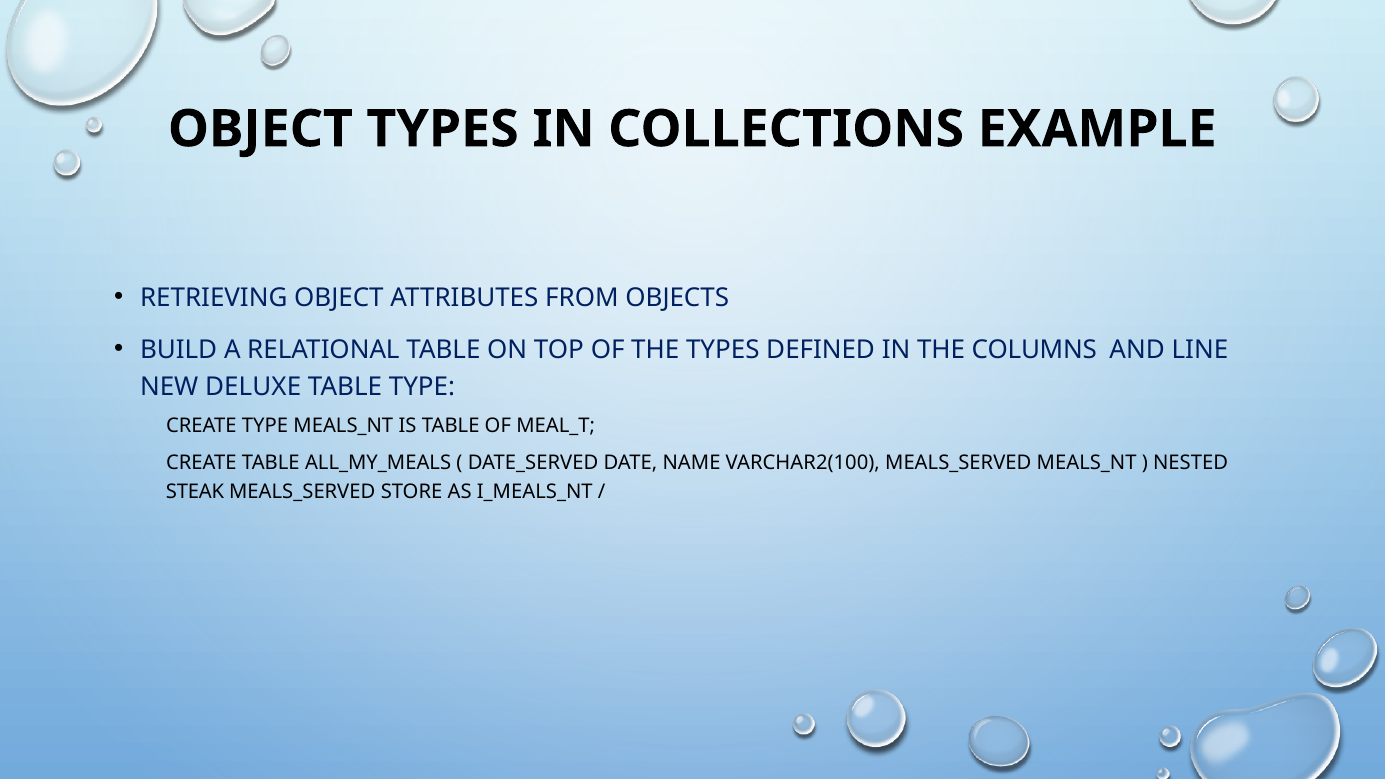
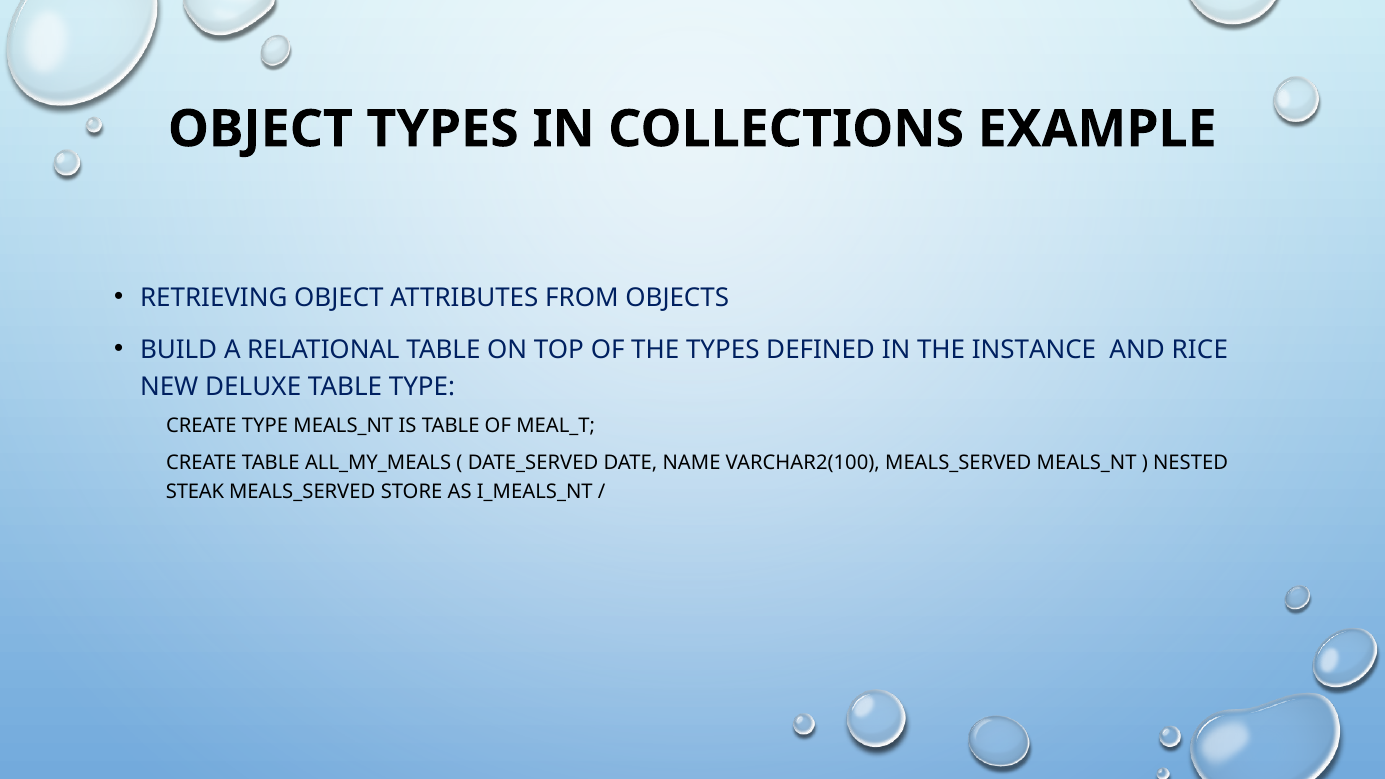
COLUMNS: COLUMNS -> INSTANCE
LINE: LINE -> RICE
